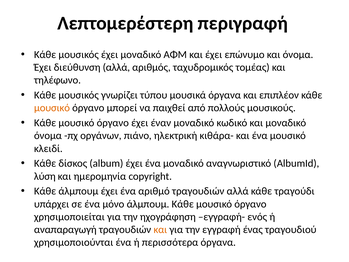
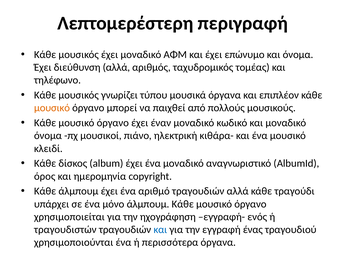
οργάνων: οργάνων -> μουσικοί
λύση: λύση -> όρος
αναπαραγωγή: αναπαραγωγή -> τραγουδιστών
και at (160, 229) colour: orange -> blue
